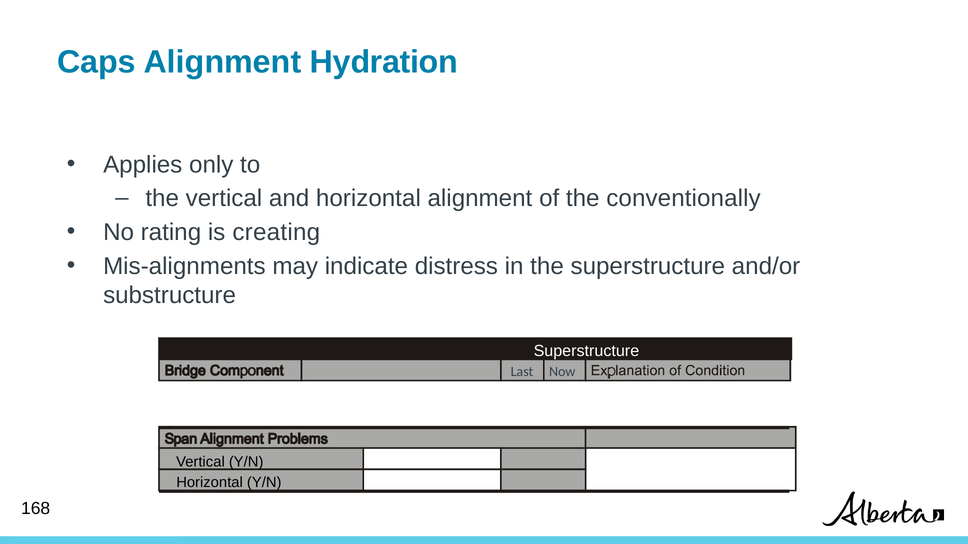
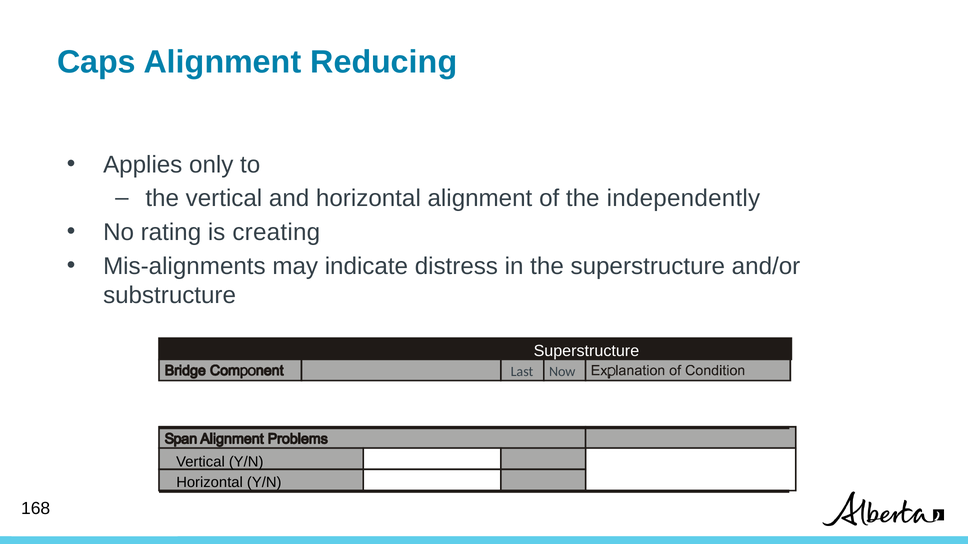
Hydration: Hydration -> Reducing
conventionally: conventionally -> independently
